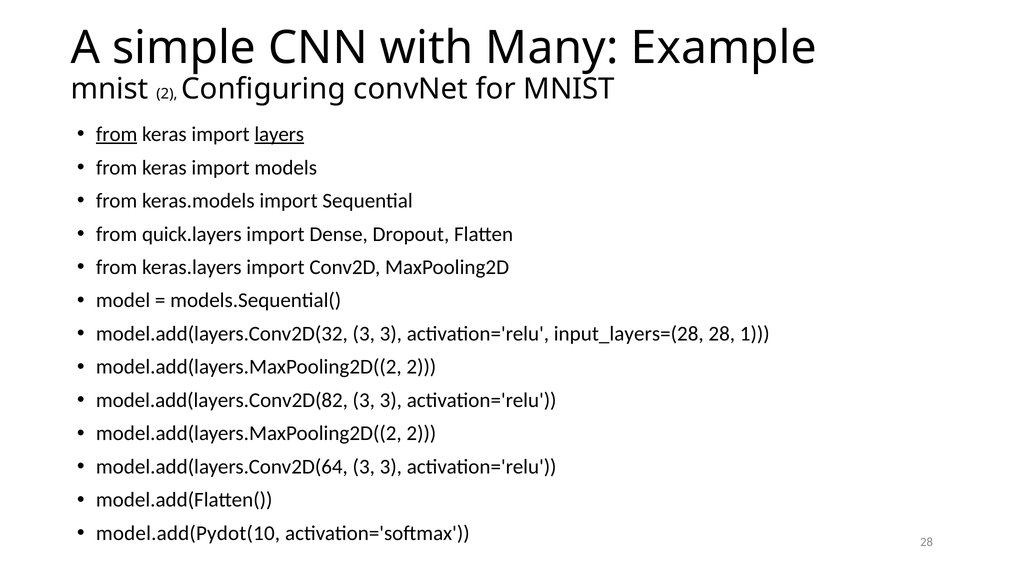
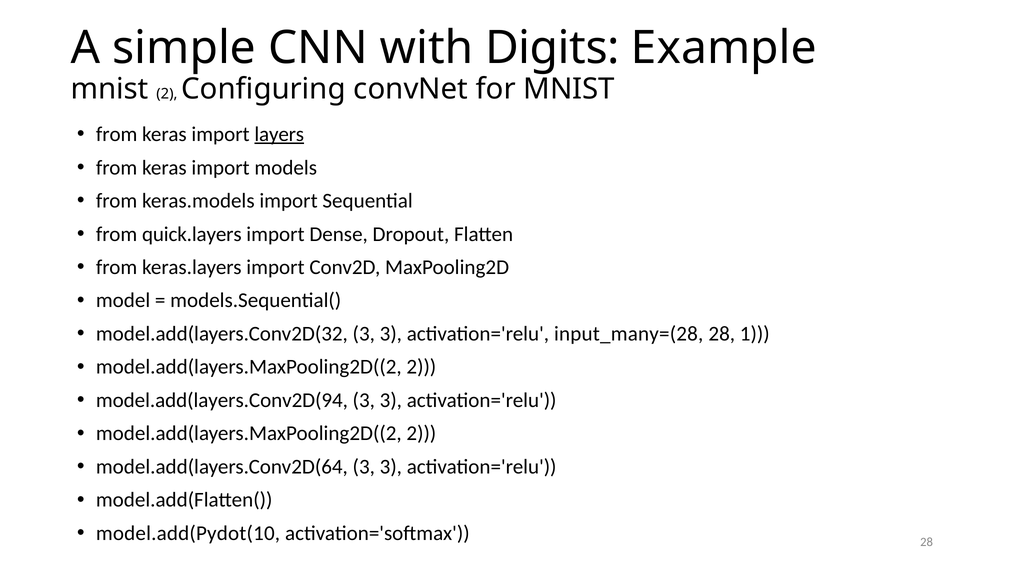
Many: Many -> Digits
from at (117, 134) underline: present -> none
input_layers=(28: input_layers=(28 -> input_many=(28
model.add(layers.Conv2D(82: model.add(layers.Conv2D(82 -> model.add(layers.Conv2D(94
